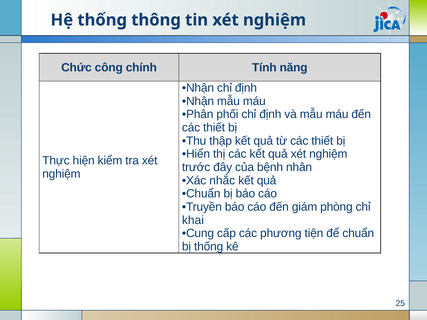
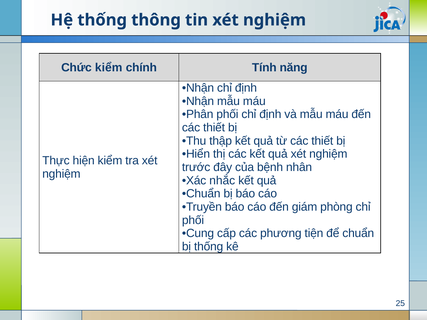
Chức công: công -> kiểm
khai at (193, 220): khai -> phối
